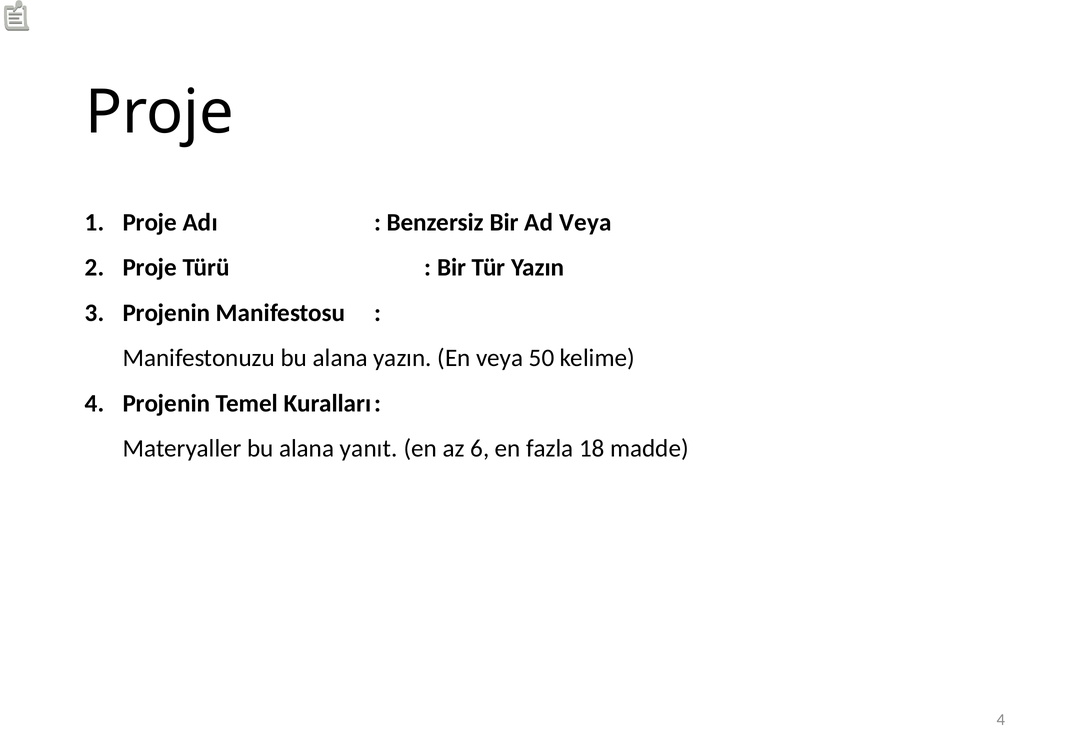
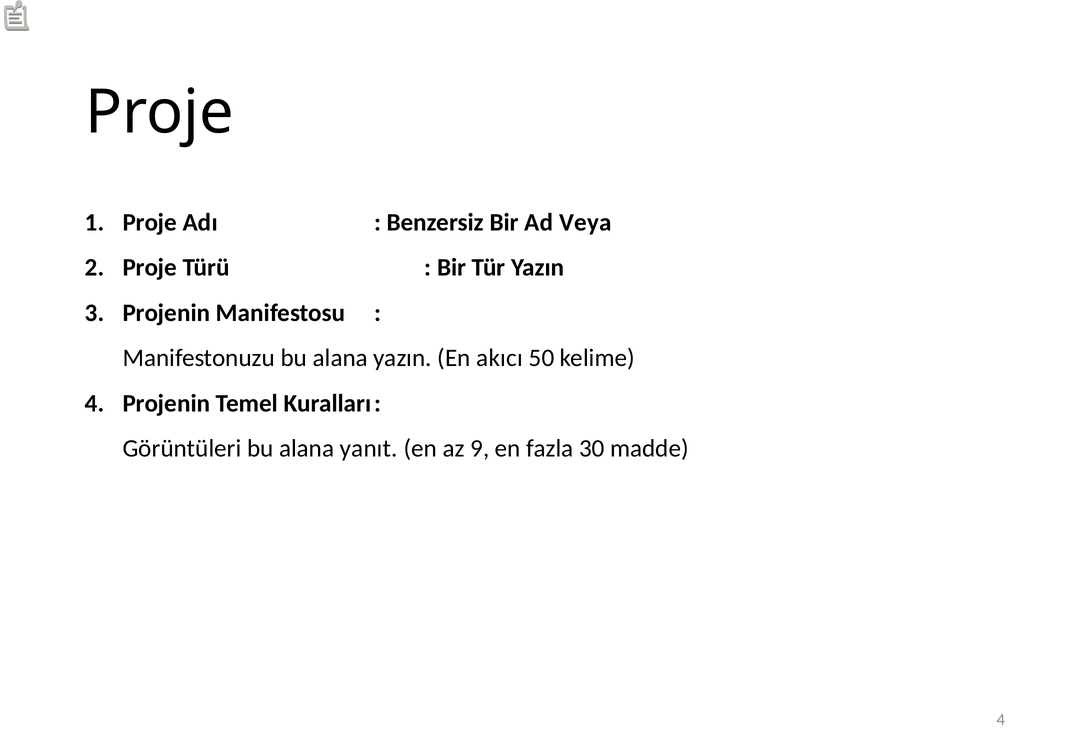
En veya: veya -> akıcı
Materyaller: Materyaller -> Görüntüleri
6: 6 -> 9
18: 18 -> 30
